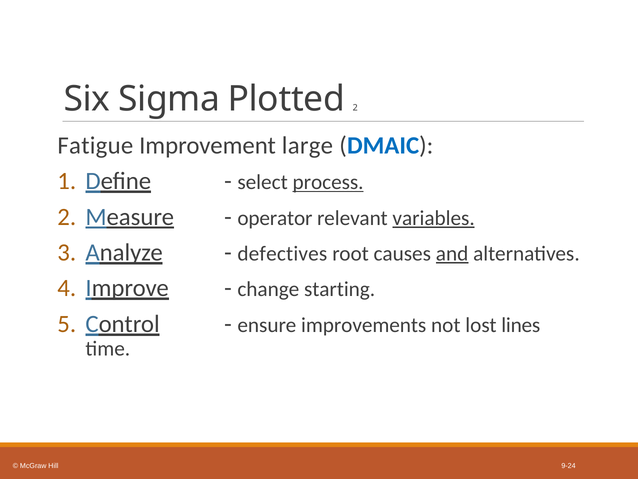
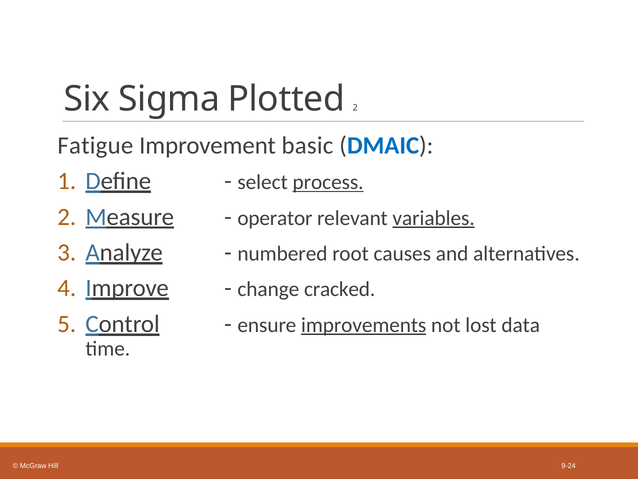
large: large -> basic
defectives: defectives -> numbered
and underline: present -> none
starting: starting -> cracked
improvements underline: none -> present
lines: lines -> data
